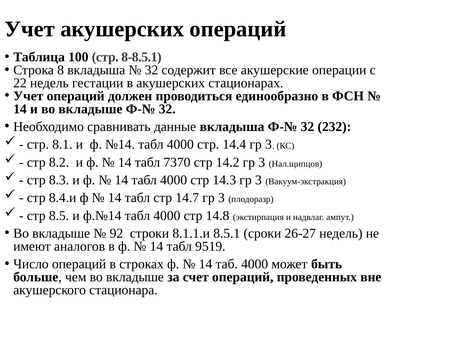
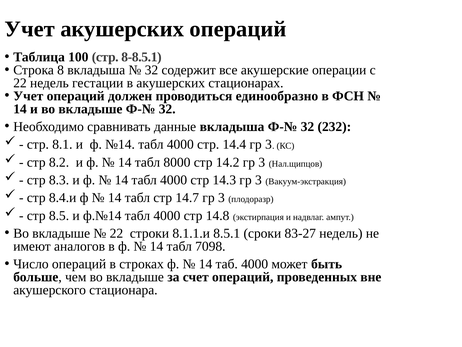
7370: 7370 -> 8000
92 at (116, 233): 92 -> 22
26-27: 26-27 -> 83-27
9519: 9519 -> 7098
